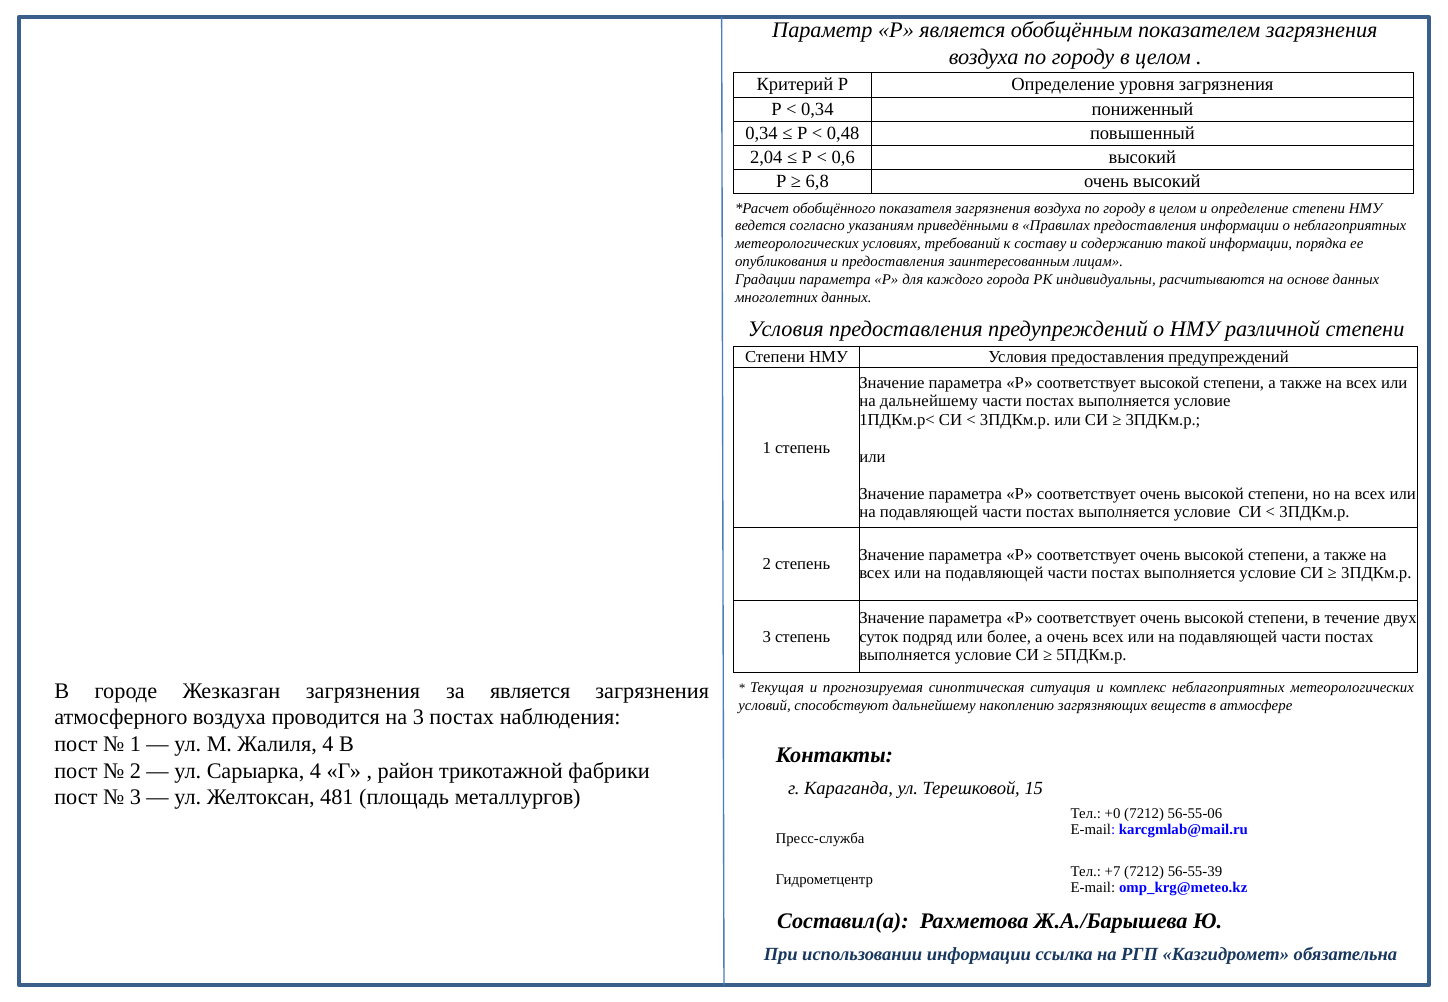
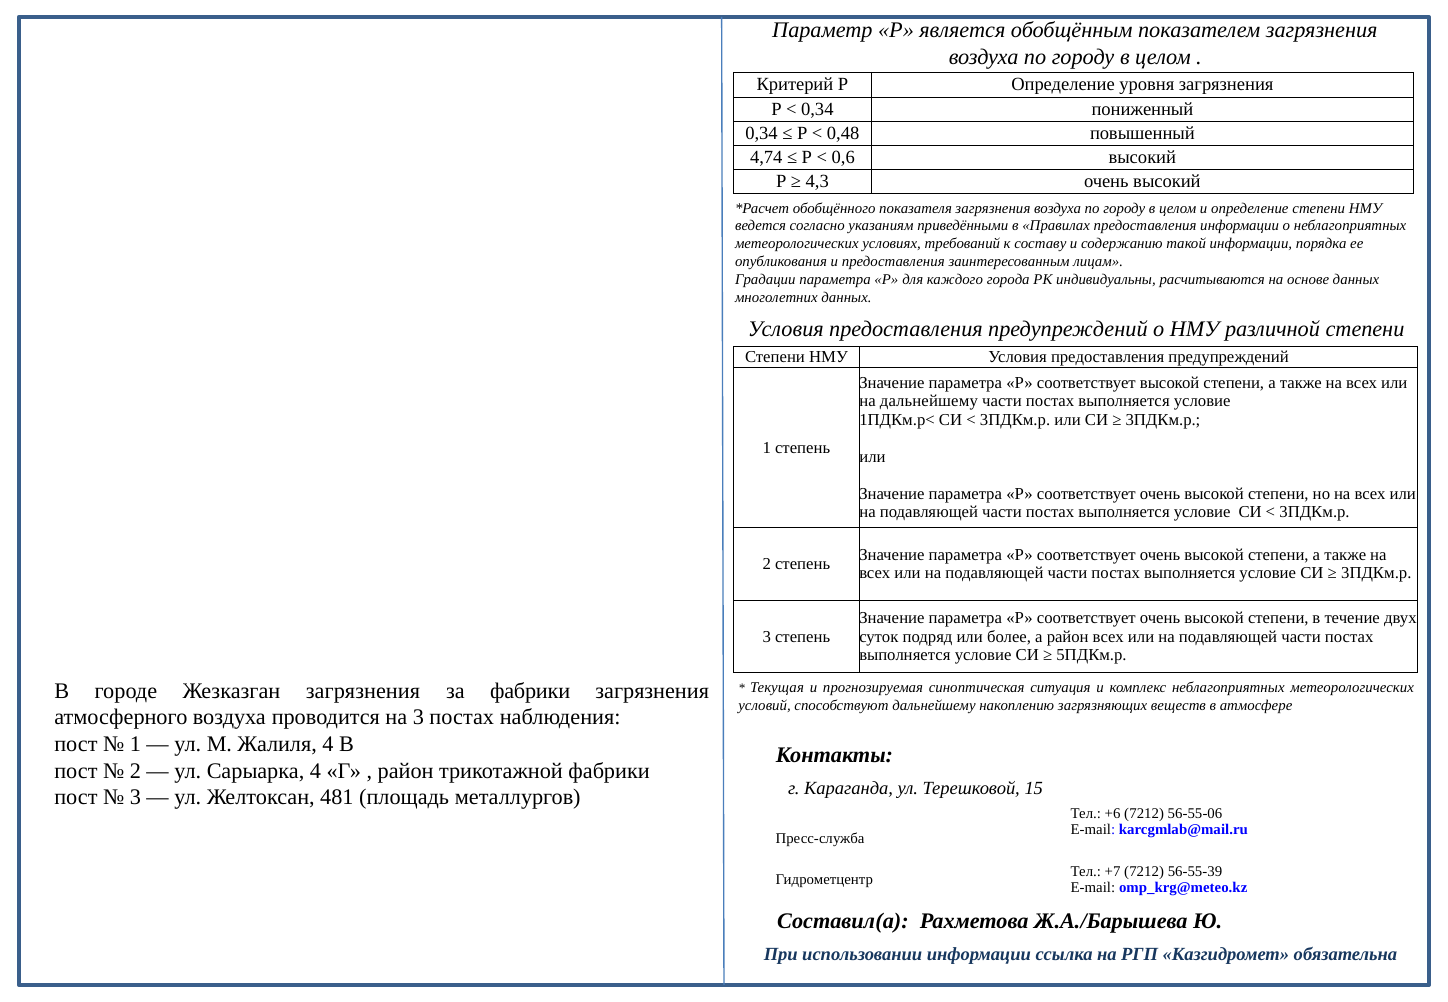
2,04: 2,04 -> 4,74
6,8: 6,8 -> 4,3
а очень: очень -> район
за является: является -> фабрики
+0: +0 -> +6
